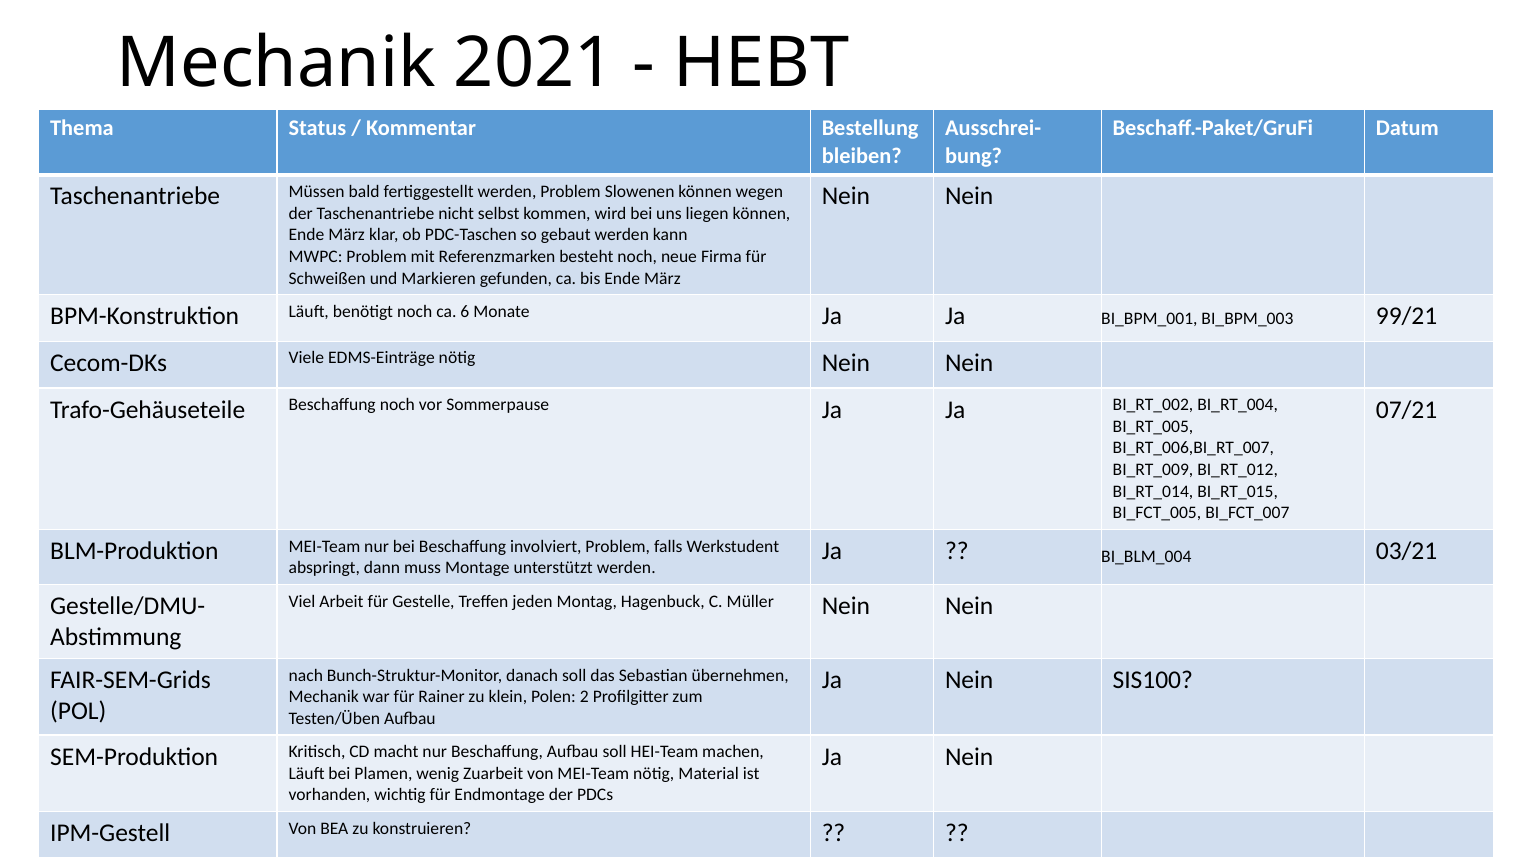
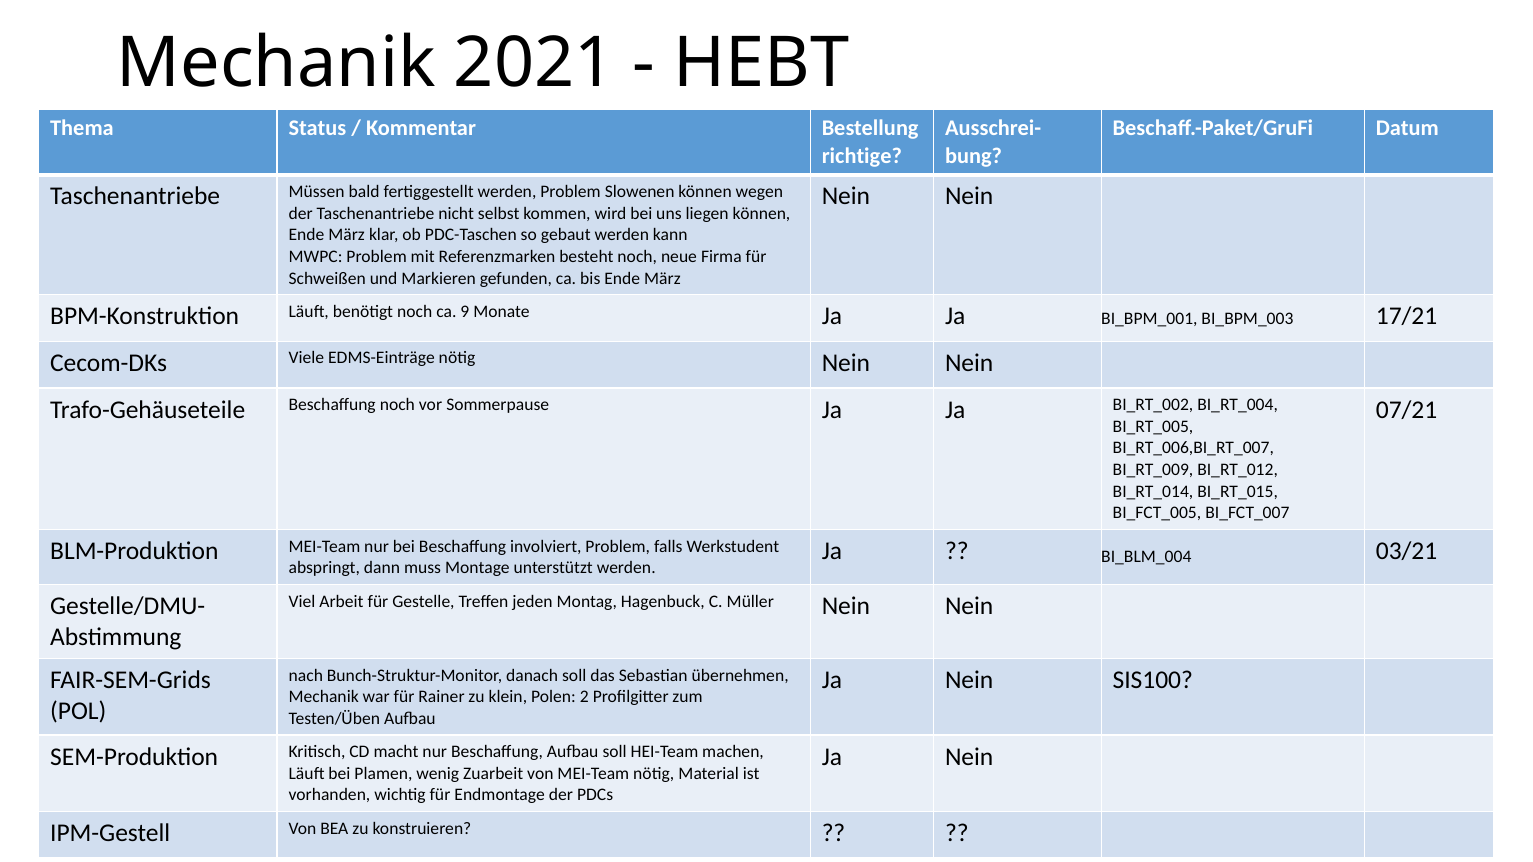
bleiben: bleiben -> richtige
6: 6 -> 9
99/21: 99/21 -> 17/21
